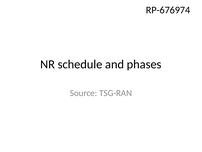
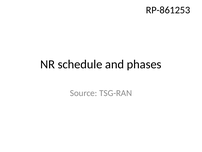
RP-676974: RP-676974 -> RP-861253
